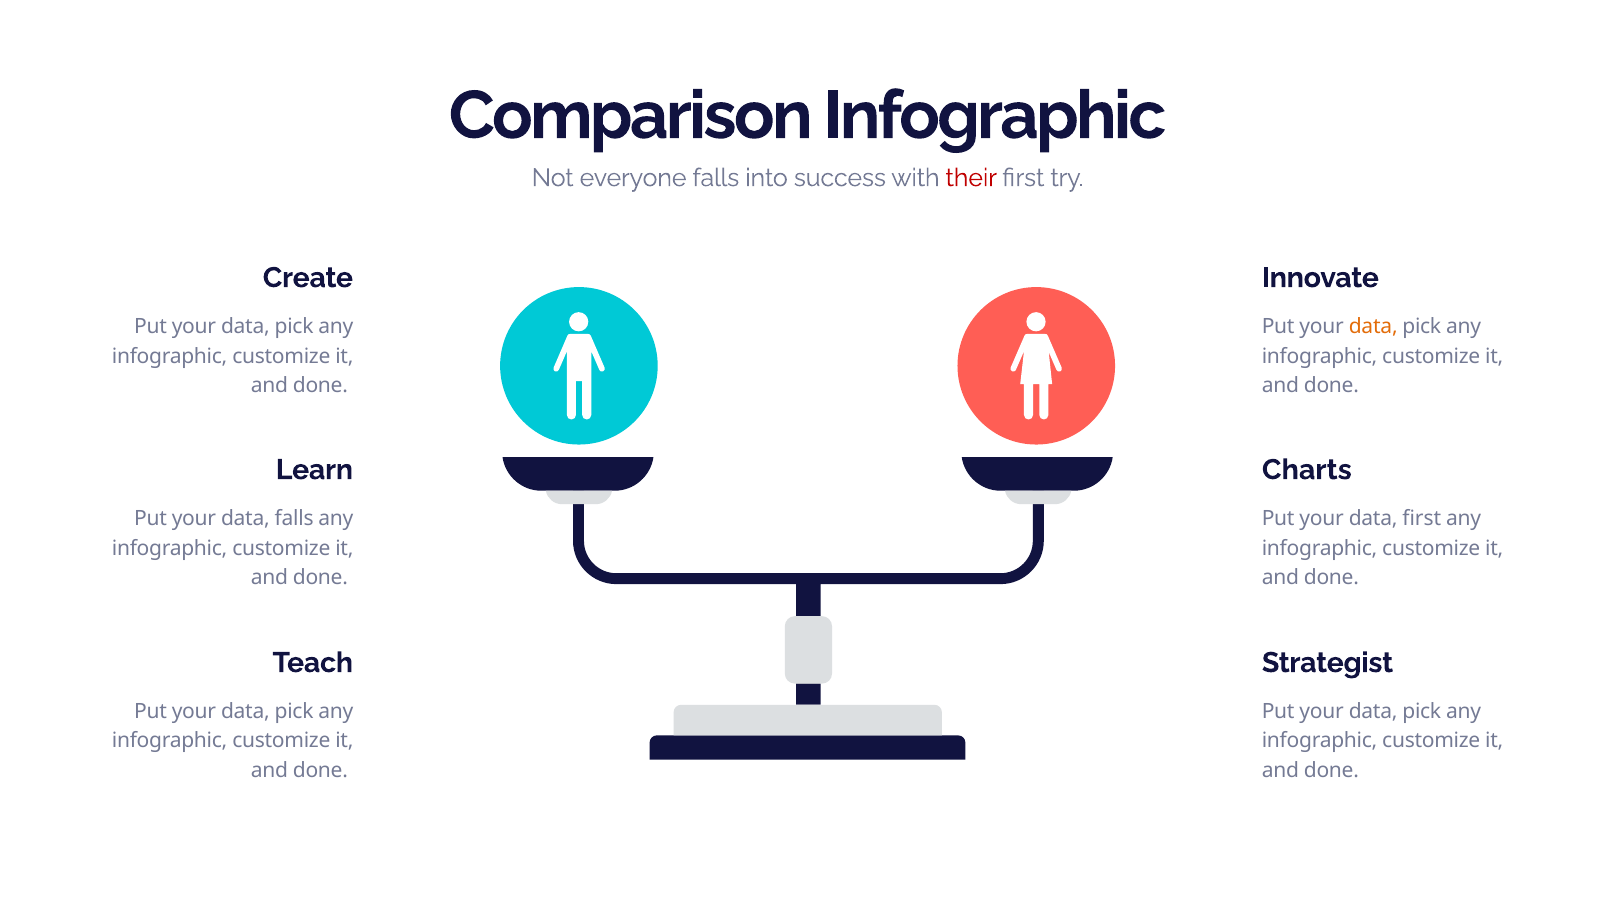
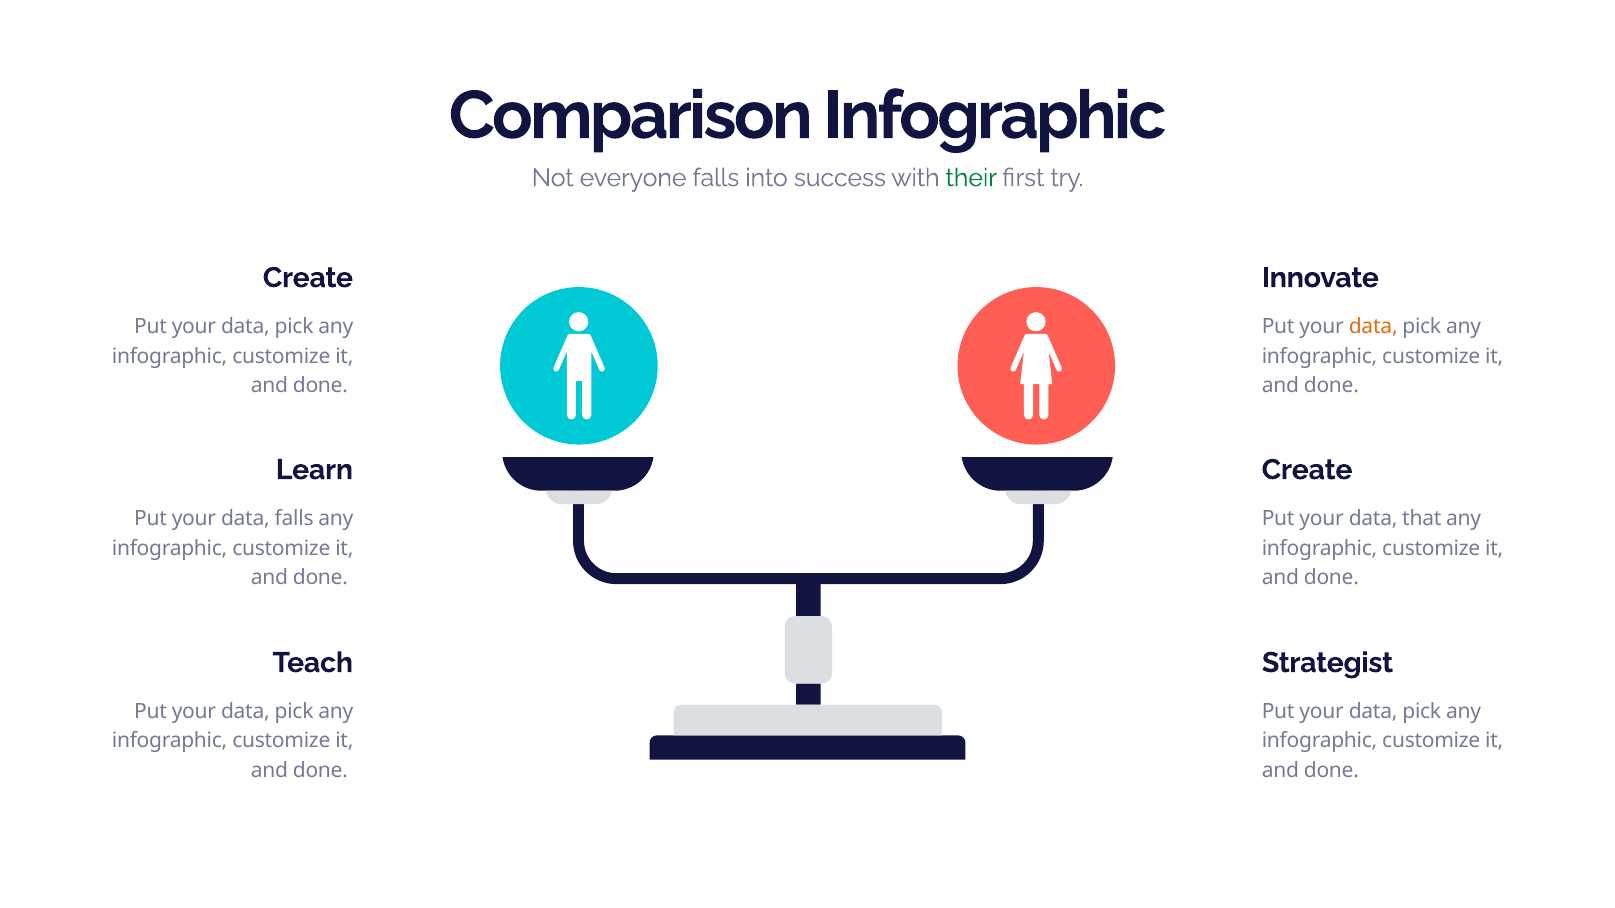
their colour: red -> green
Charts at (1307, 470): Charts -> Create
data first: first -> that
